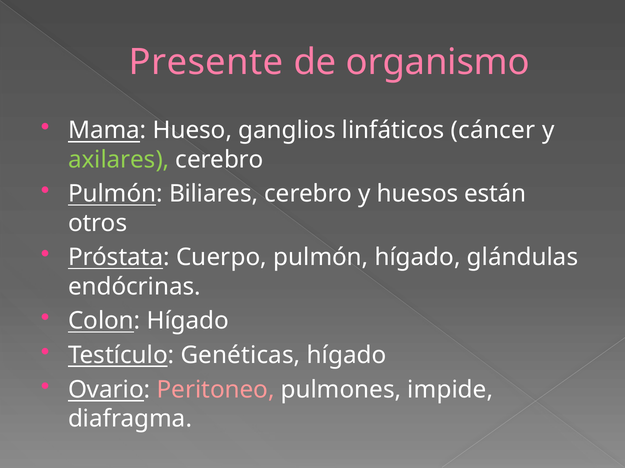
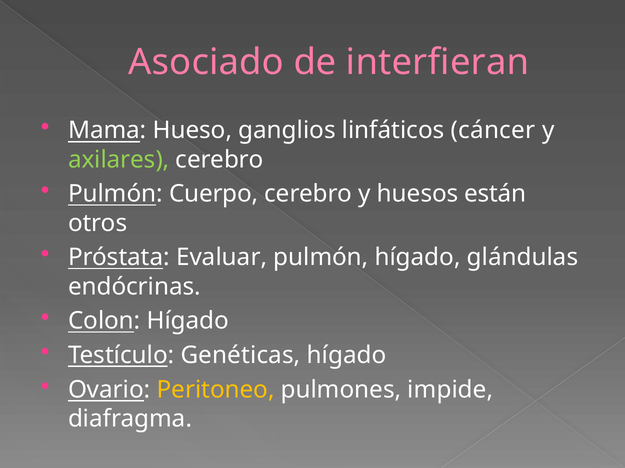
Presente: Presente -> Asociado
organismo: organismo -> interfieran
Biliares: Biliares -> Cuerpo
Cuerpo: Cuerpo -> Evaluar
Peritoneo colour: pink -> yellow
